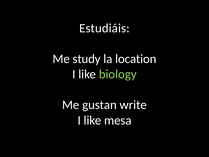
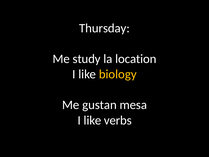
Estudiáis: Estudiáis -> Thursday
biology colour: light green -> yellow
write: write -> mesa
mesa: mesa -> verbs
